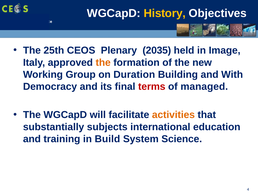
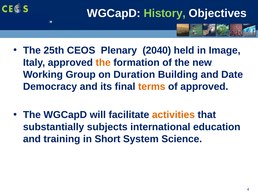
History colour: yellow -> light green
2035: 2035 -> 2040
With: With -> Date
terms colour: red -> orange
of managed: managed -> approved
Build: Build -> Short
